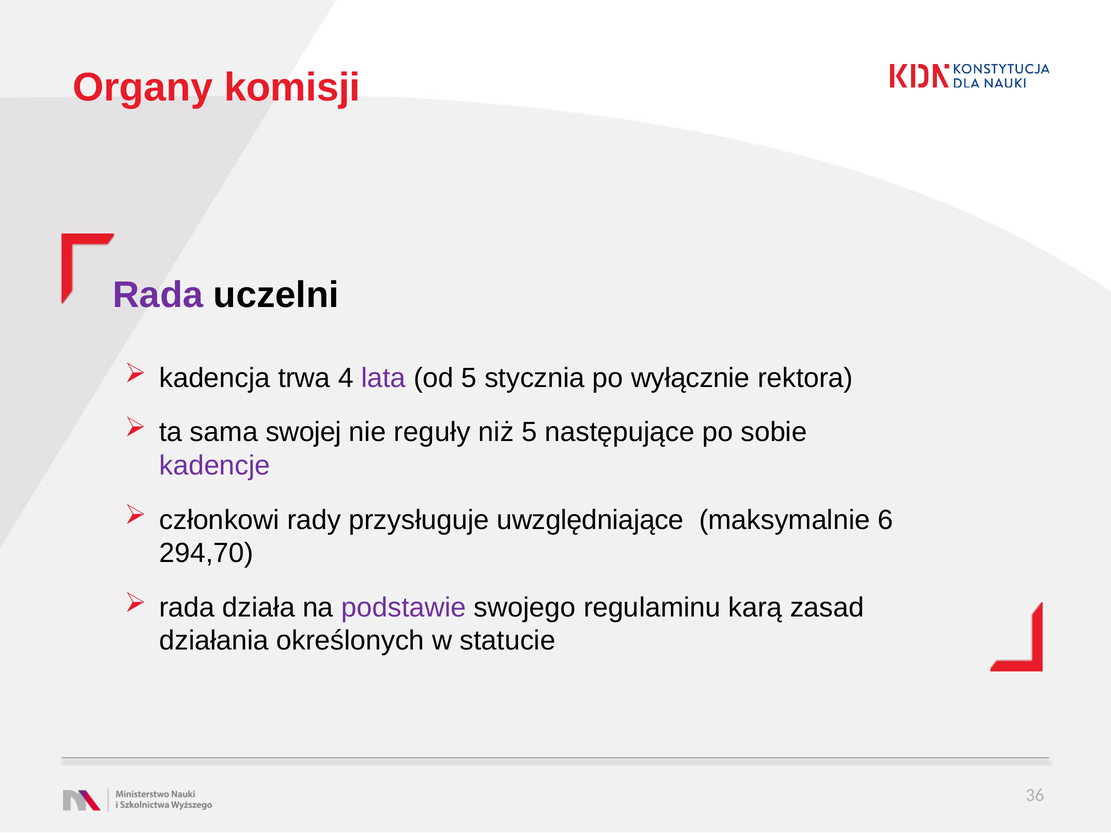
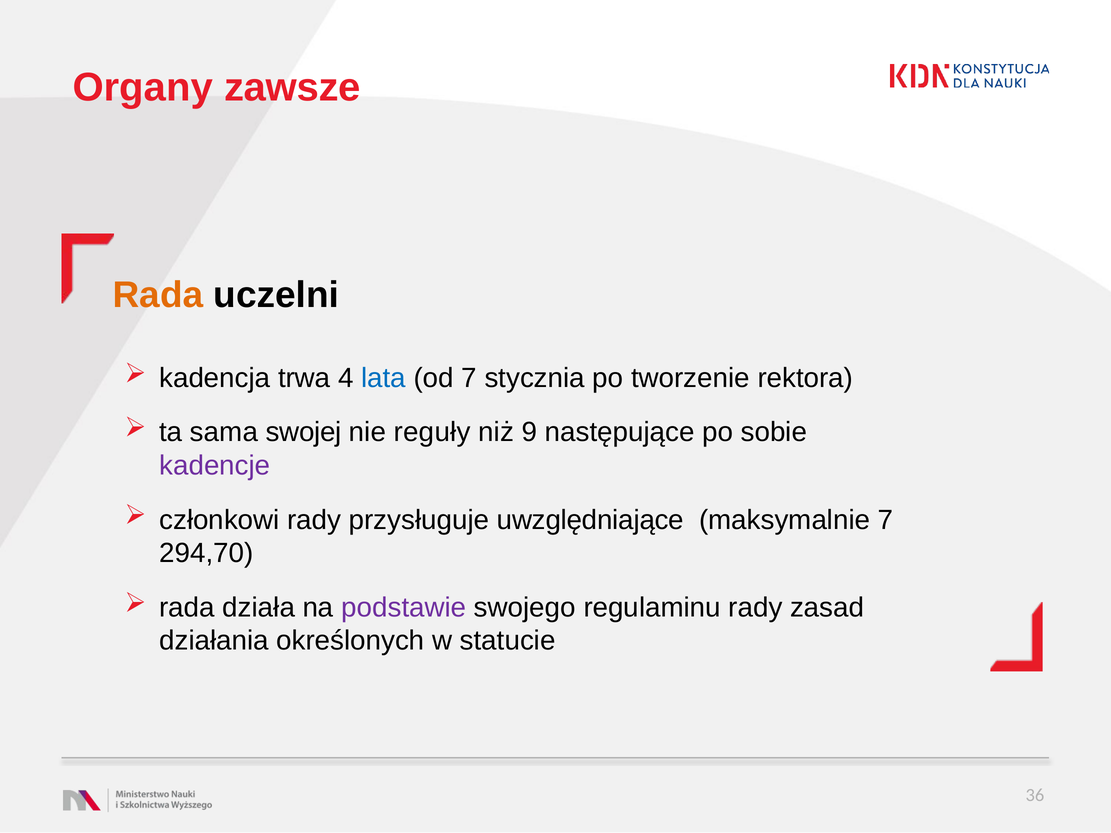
komisji: komisji -> zawsze
Rada at (158, 295) colour: purple -> orange
lata colour: purple -> blue
od 5: 5 -> 7
wyłącznie: wyłącznie -> tworzenie
niż 5: 5 -> 9
maksymalnie 6: 6 -> 7
regulaminu karą: karą -> rady
